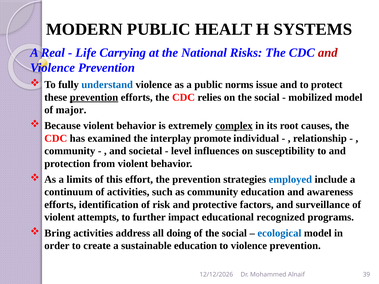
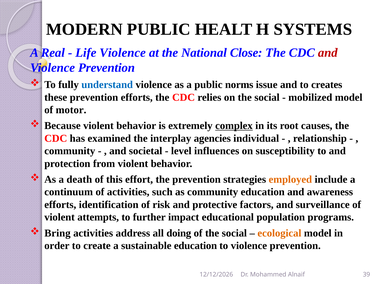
Life Carrying: Carrying -> Violence
Risks: Risks -> Close
protect: protect -> creates
prevention at (94, 97) underline: present -> none
major: major -> motor
promote: promote -> agencies
limits: limits -> death
employed colour: blue -> orange
recognized: recognized -> population
ecological colour: blue -> orange
